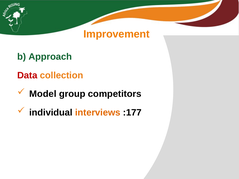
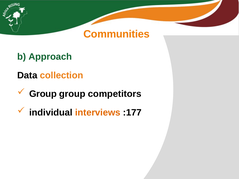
Improvement: Improvement -> Communities
Data colour: red -> black
Model at (43, 94): Model -> Group
